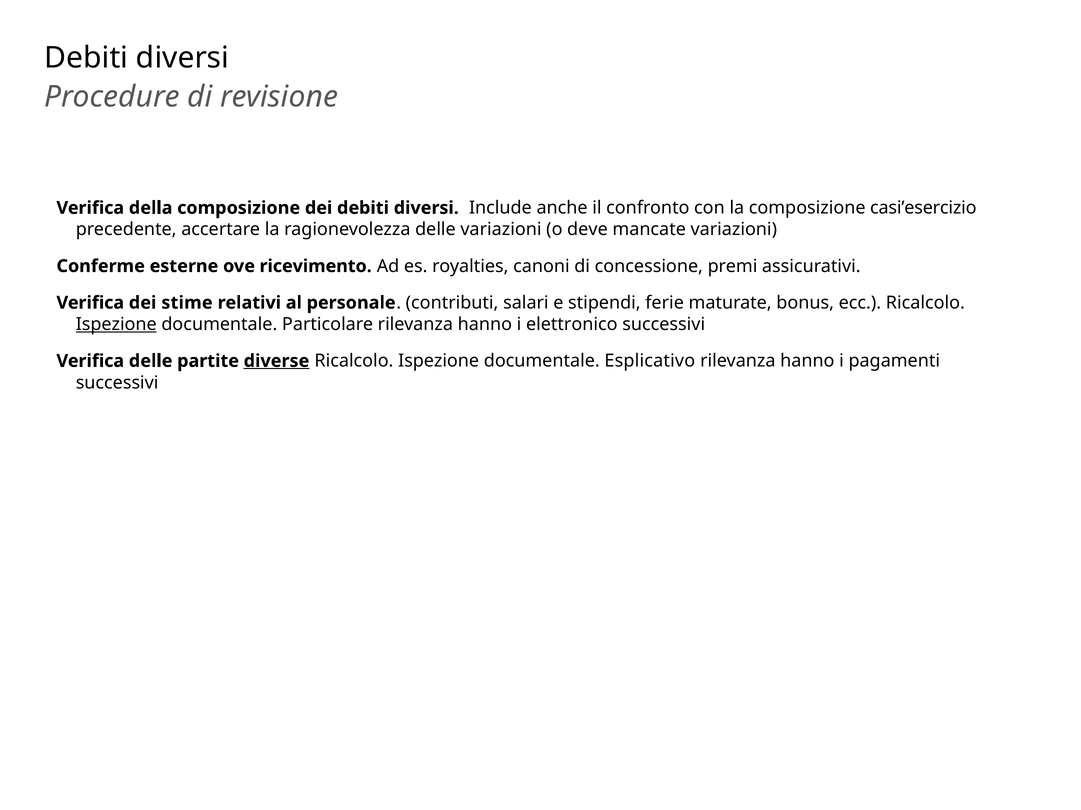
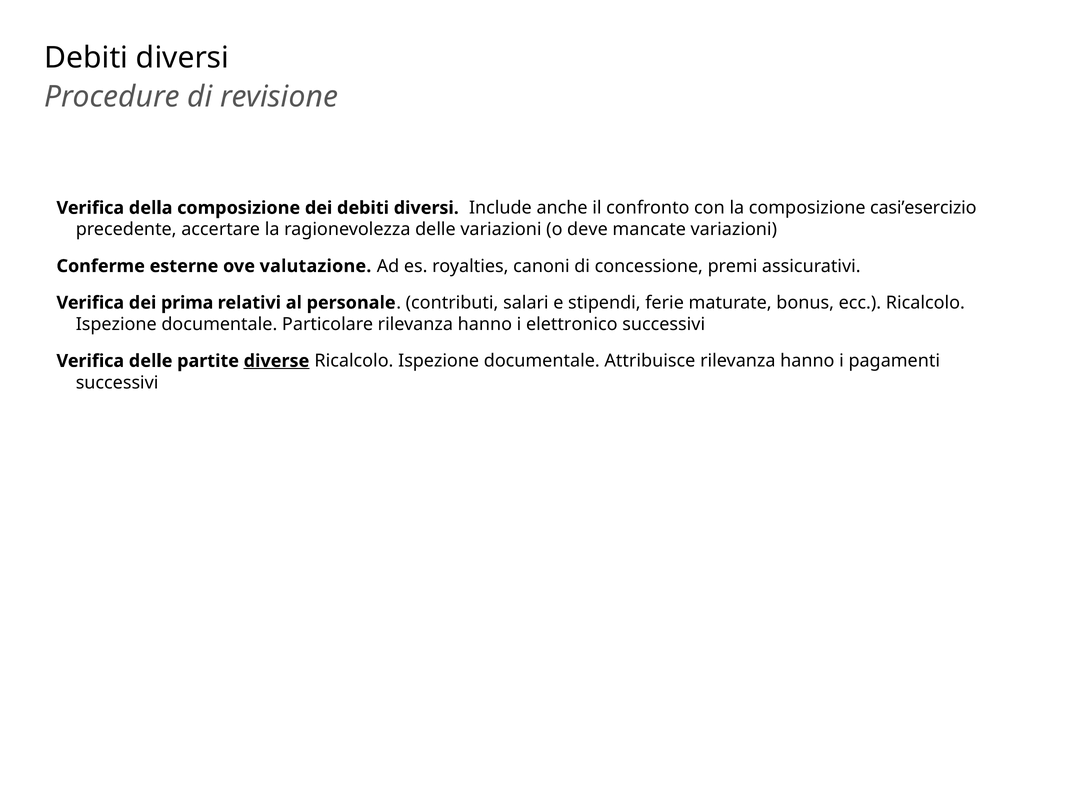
ricevimento: ricevimento -> valutazione
stime: stime -> prima
Ispezione at (116, 325) underline: present -> none
Esplicativo: Esplicativo -> Attribuisce
